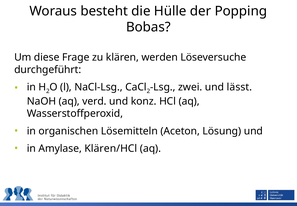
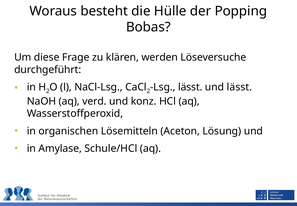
zwei at (190, 87): zwei -> lässt
Klären/HCl: Klären/HCl -> Schule/HCl
